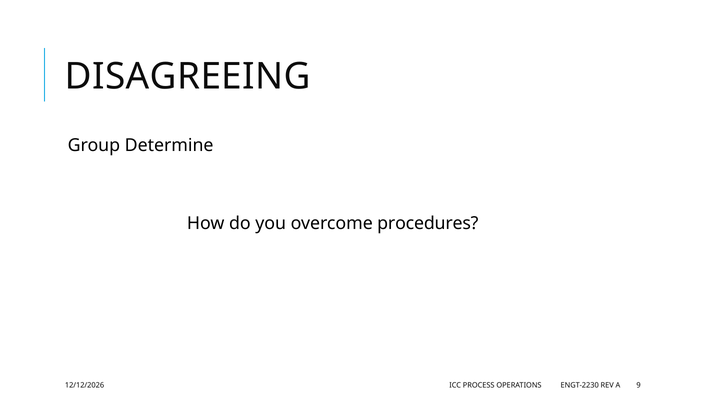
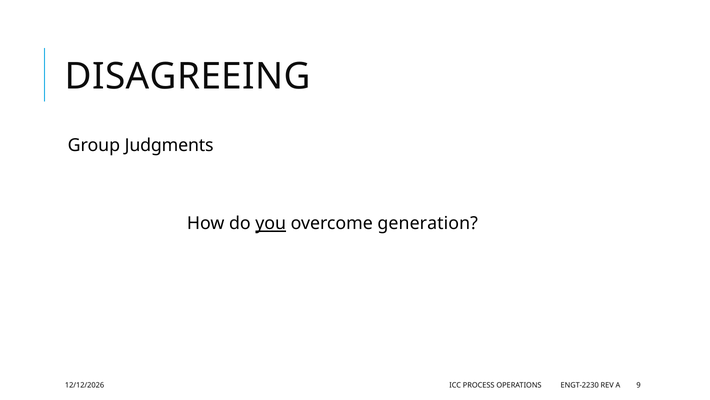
Determine: Determine -> Judgments
you underline: none -> present
procedures: procedures -> generation
